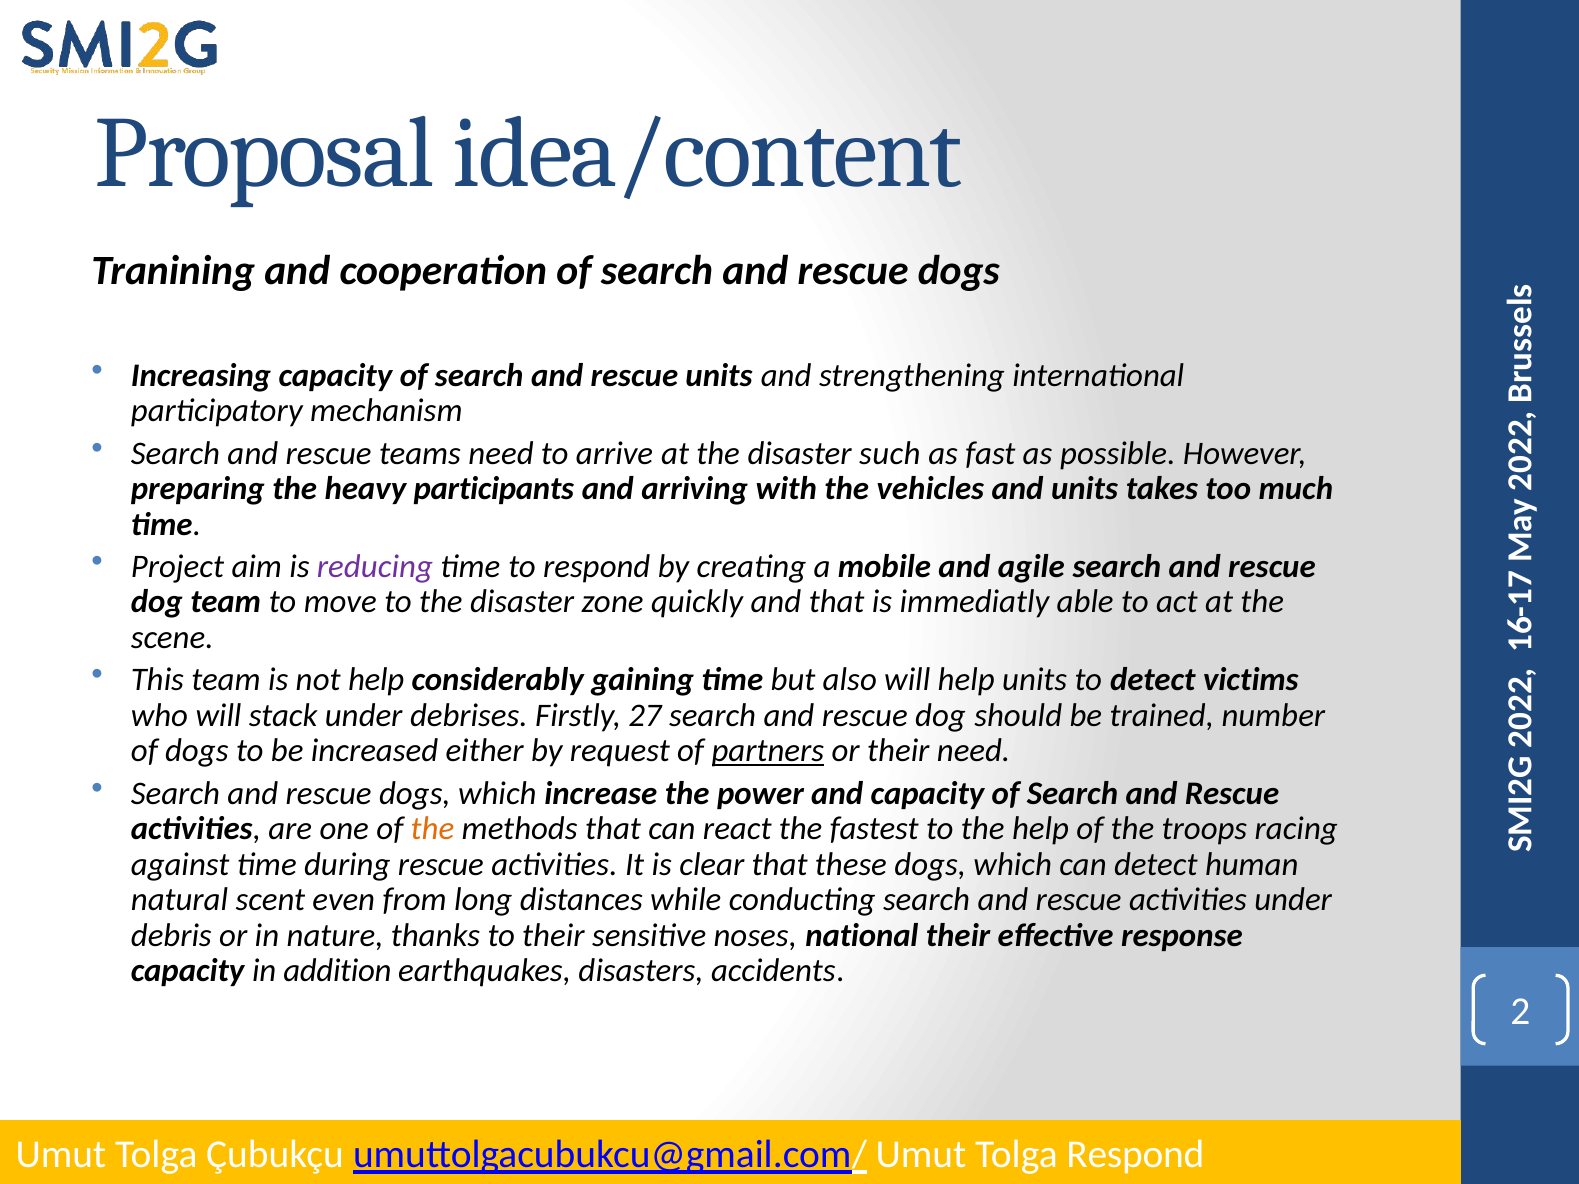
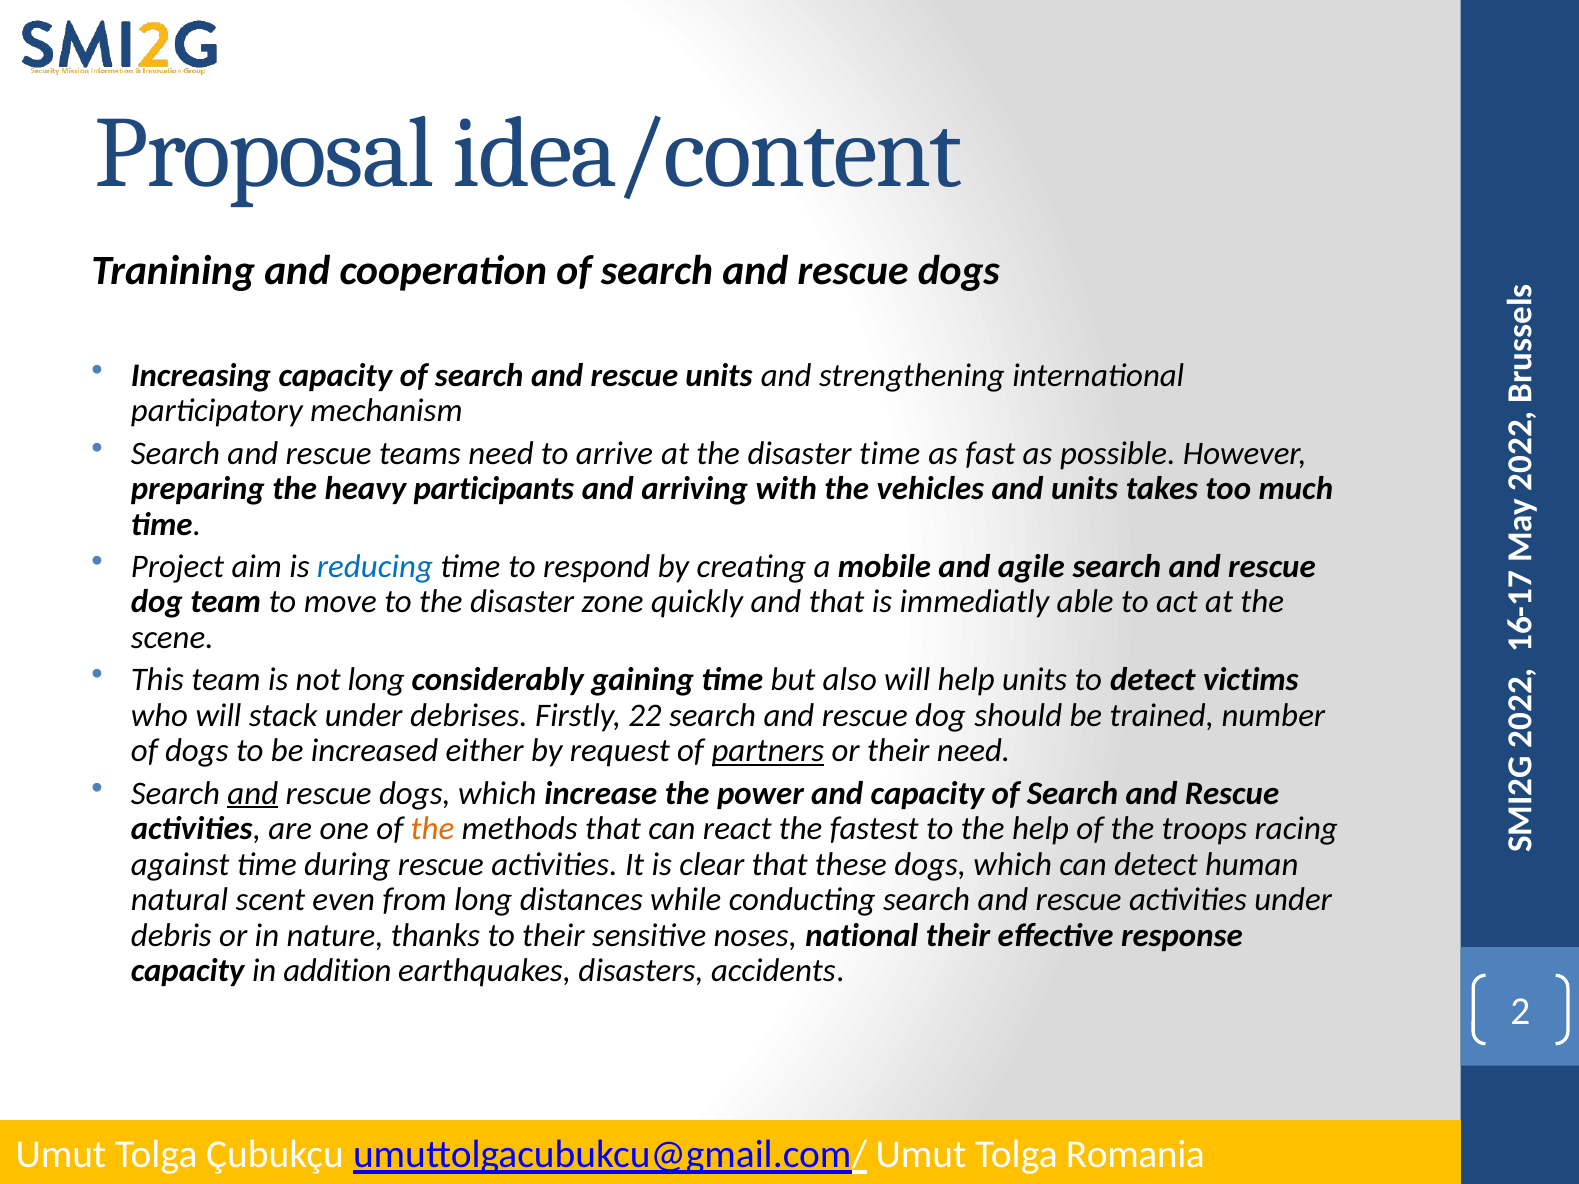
disaster such: such -> time
reducing colour: purple -> blue
not help: help -> long
27: 27 -> 22
and at (253, 793) underline: none -> present
Tolga Respond: Respond -> Romania
